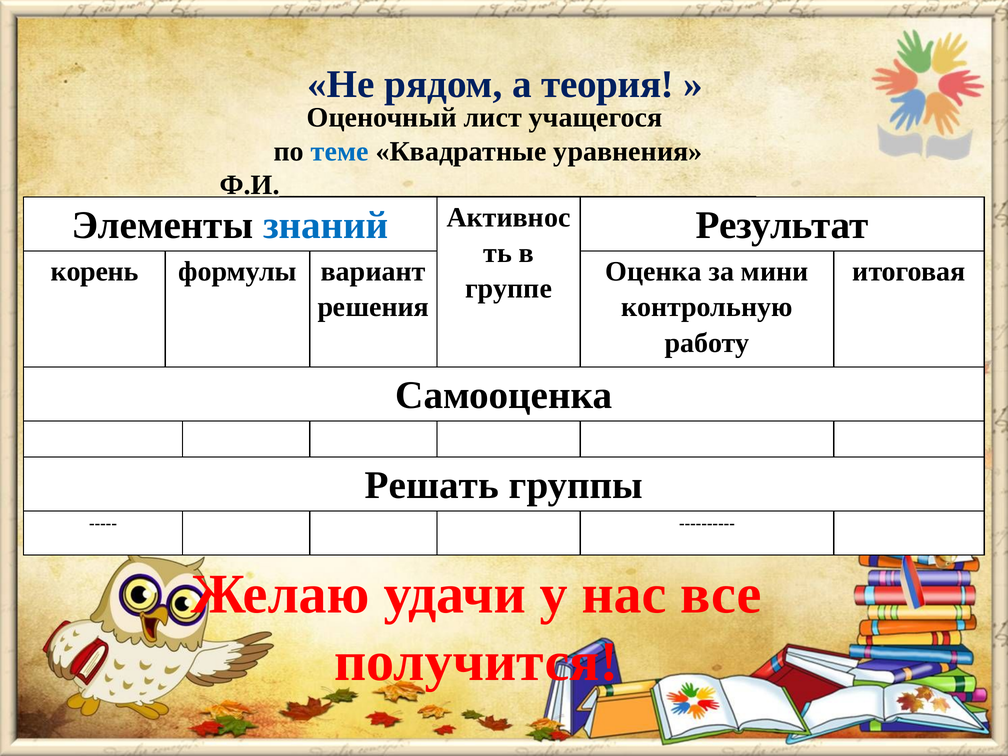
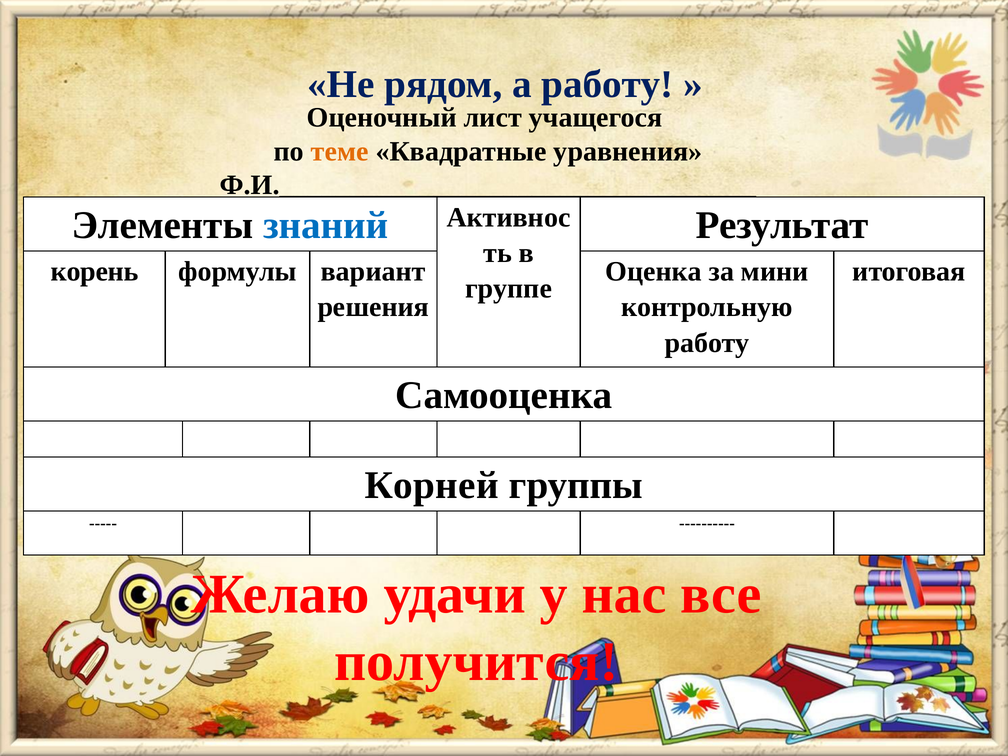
а теория: теория -> работу
теме colour: blue -> orange
Решать: Решать -> Корней
